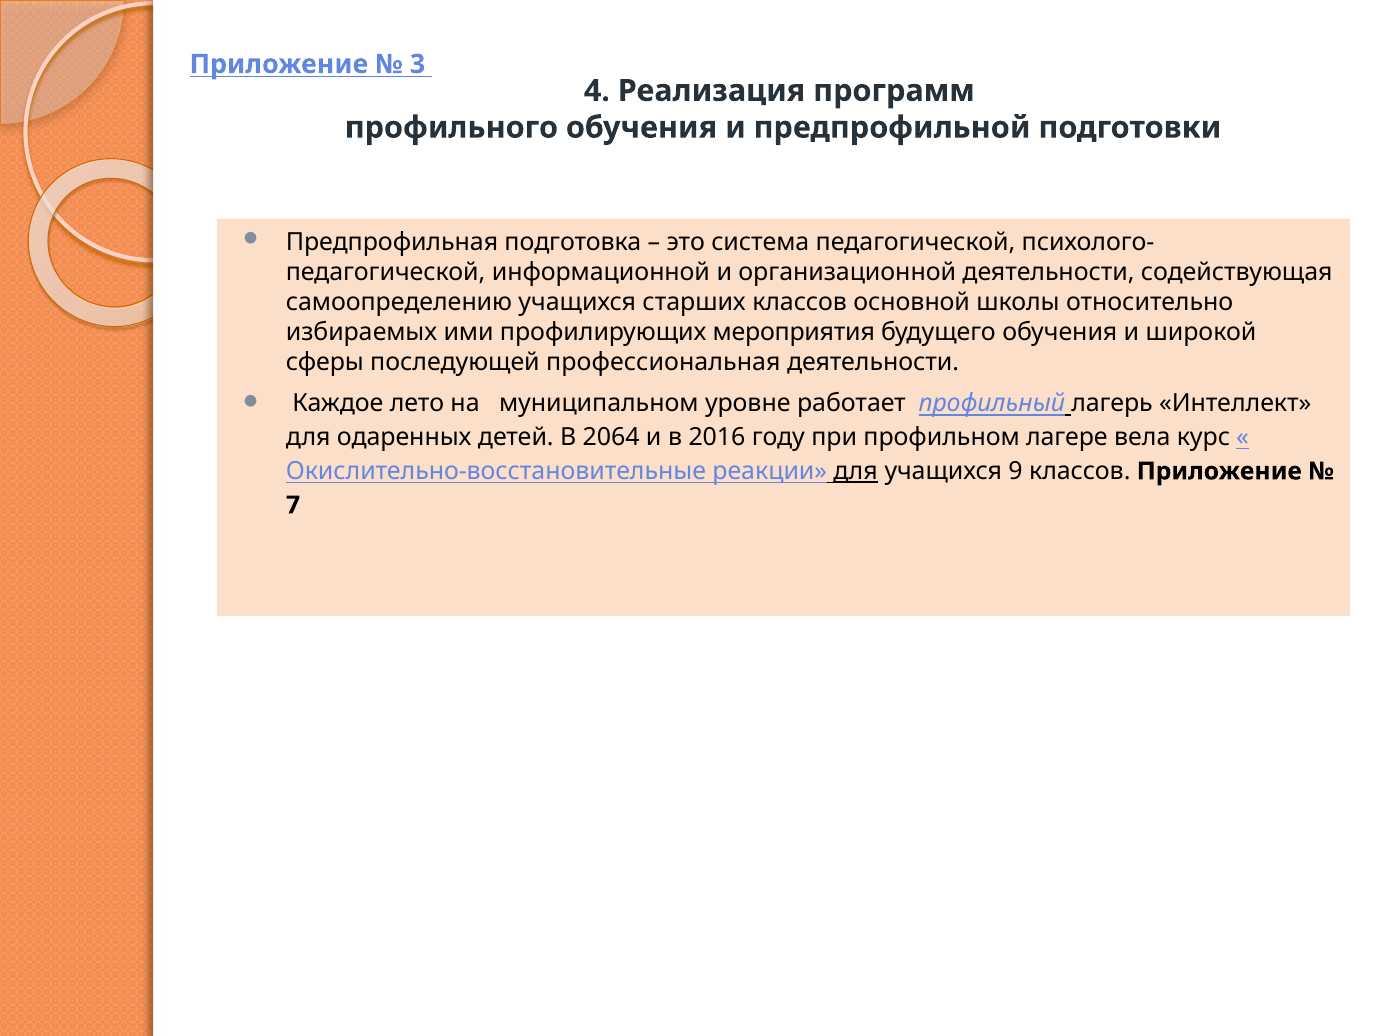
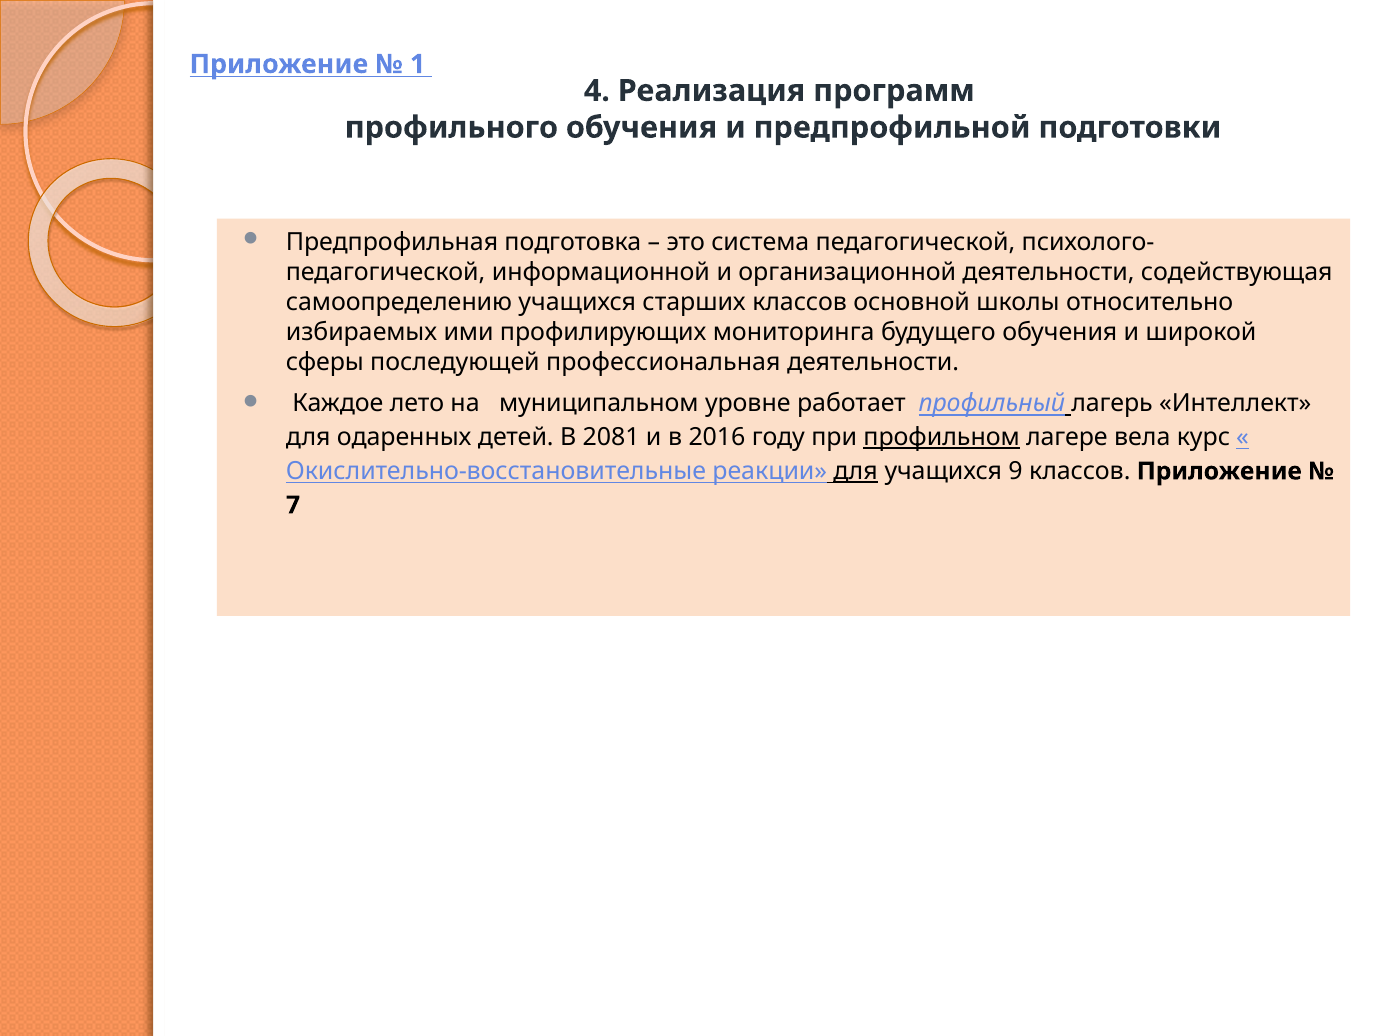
3: 3 -> 1
мероприятия: мероприятия -> мониторинга
2064: 2064 -> 2081
профильном underline: none -> present
